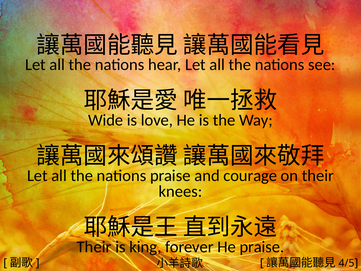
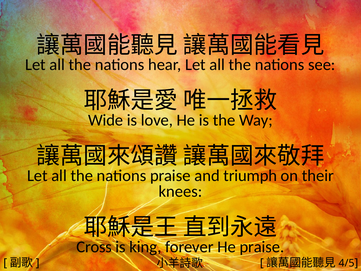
courage: courage -> triumph
Their at (94, 247): Their -> Cross
